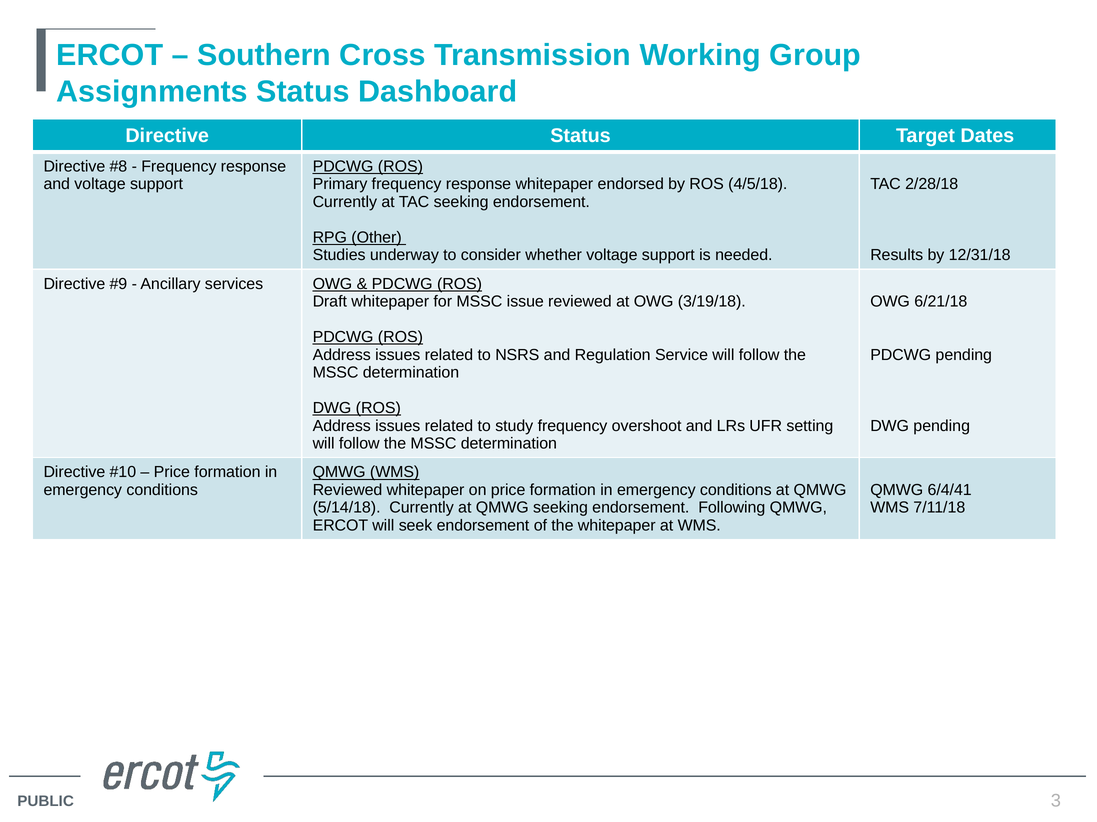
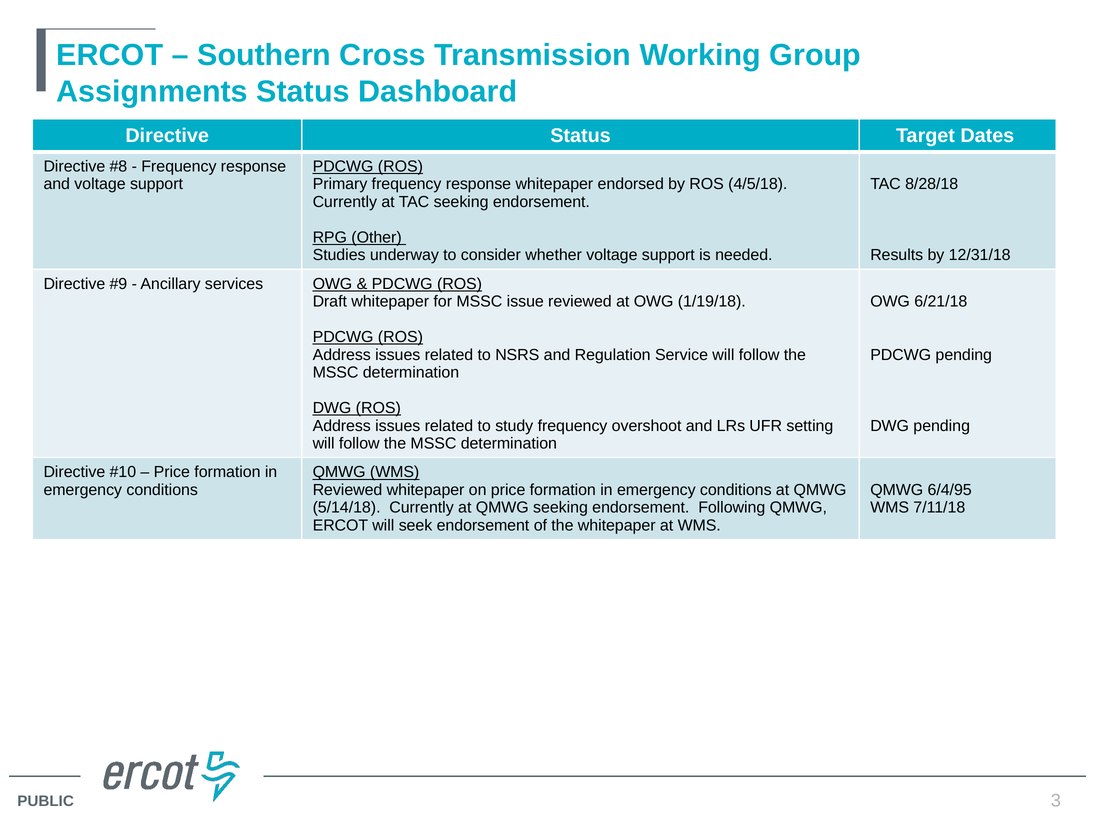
2/28/18: 2/28/18 -> 8/28/18
3/19/18: 3/19/18 -> 1/19/18
6/4/41: 6/4/41 -> 6/4/95
